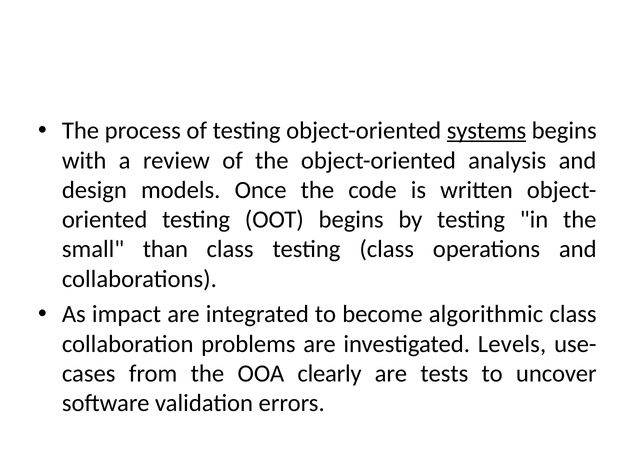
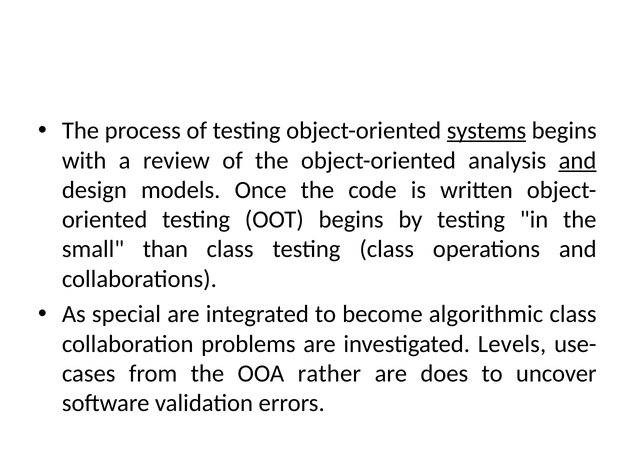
and at (578, 160) underline: none -> present
impact: impact -> special
clearly: clearly -> rather
tests: tests -> does
